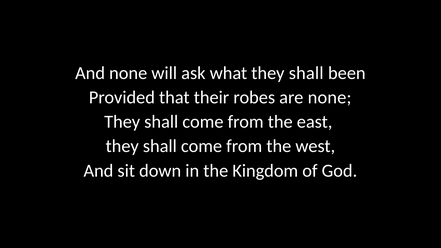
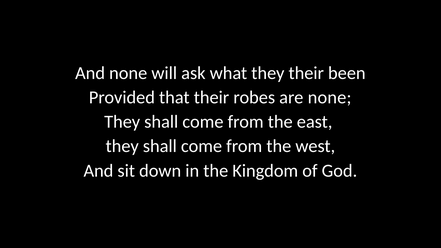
what they shall: shall -> their
